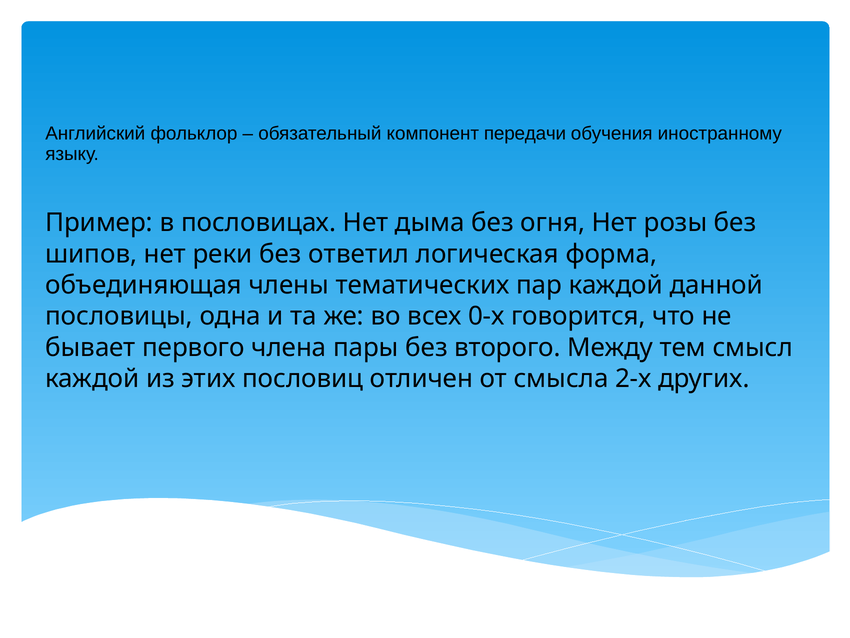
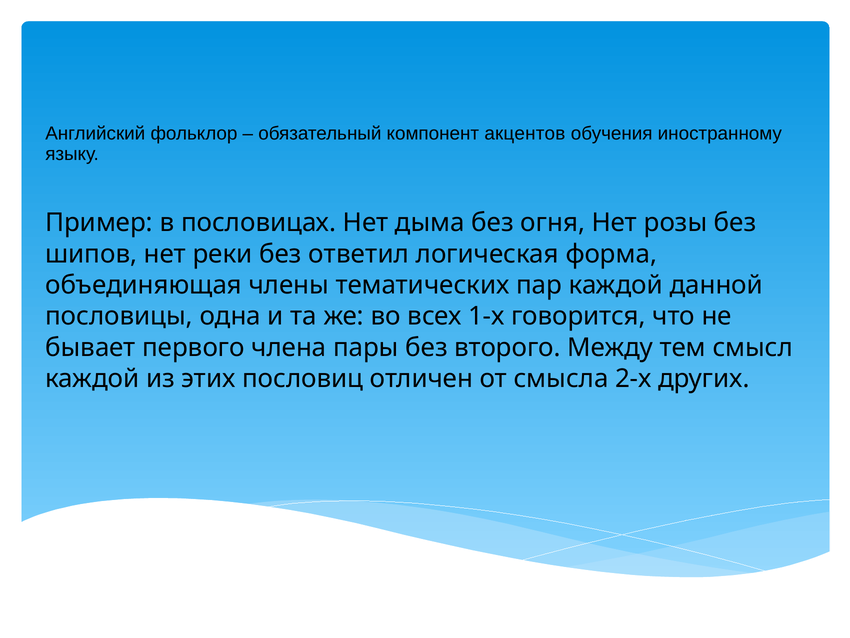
передачи: передачи -> акцентов
0-х: 0-х -> 1-х
